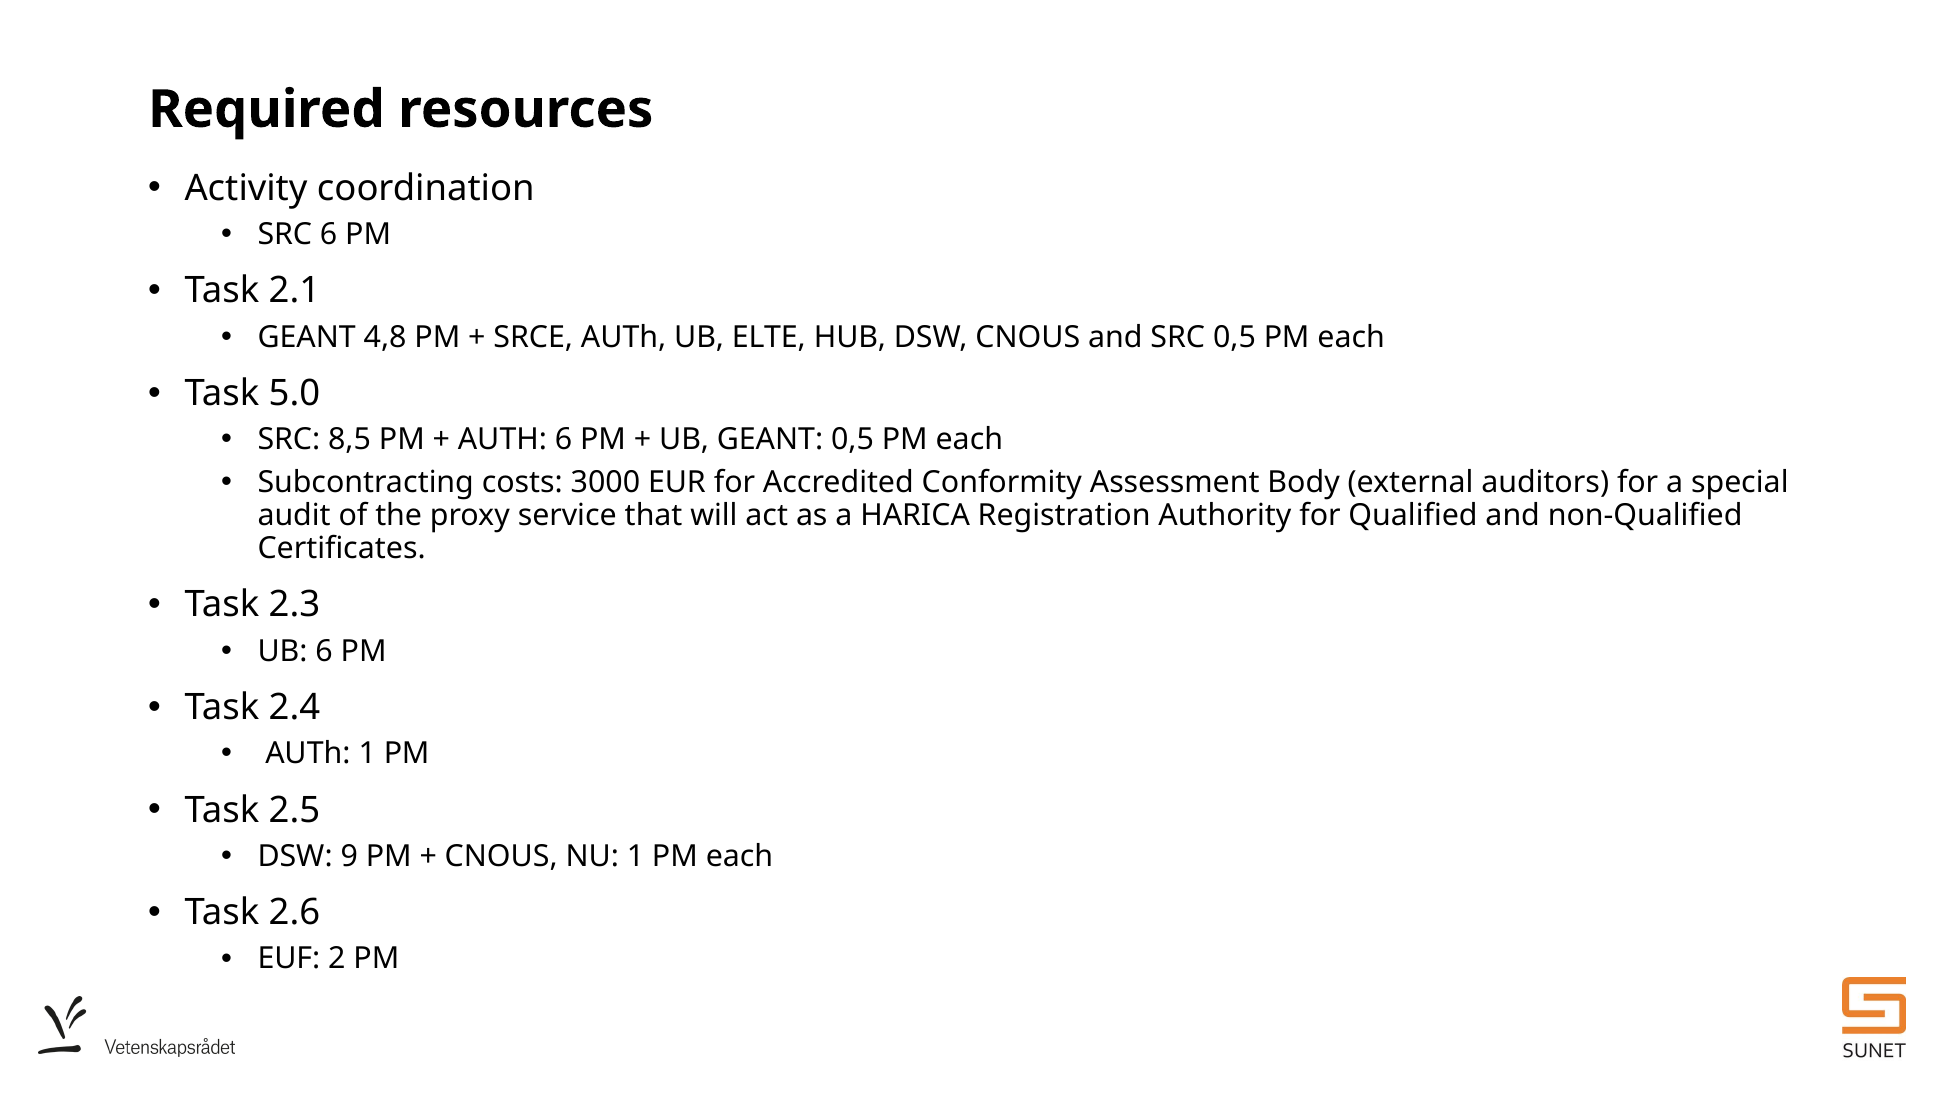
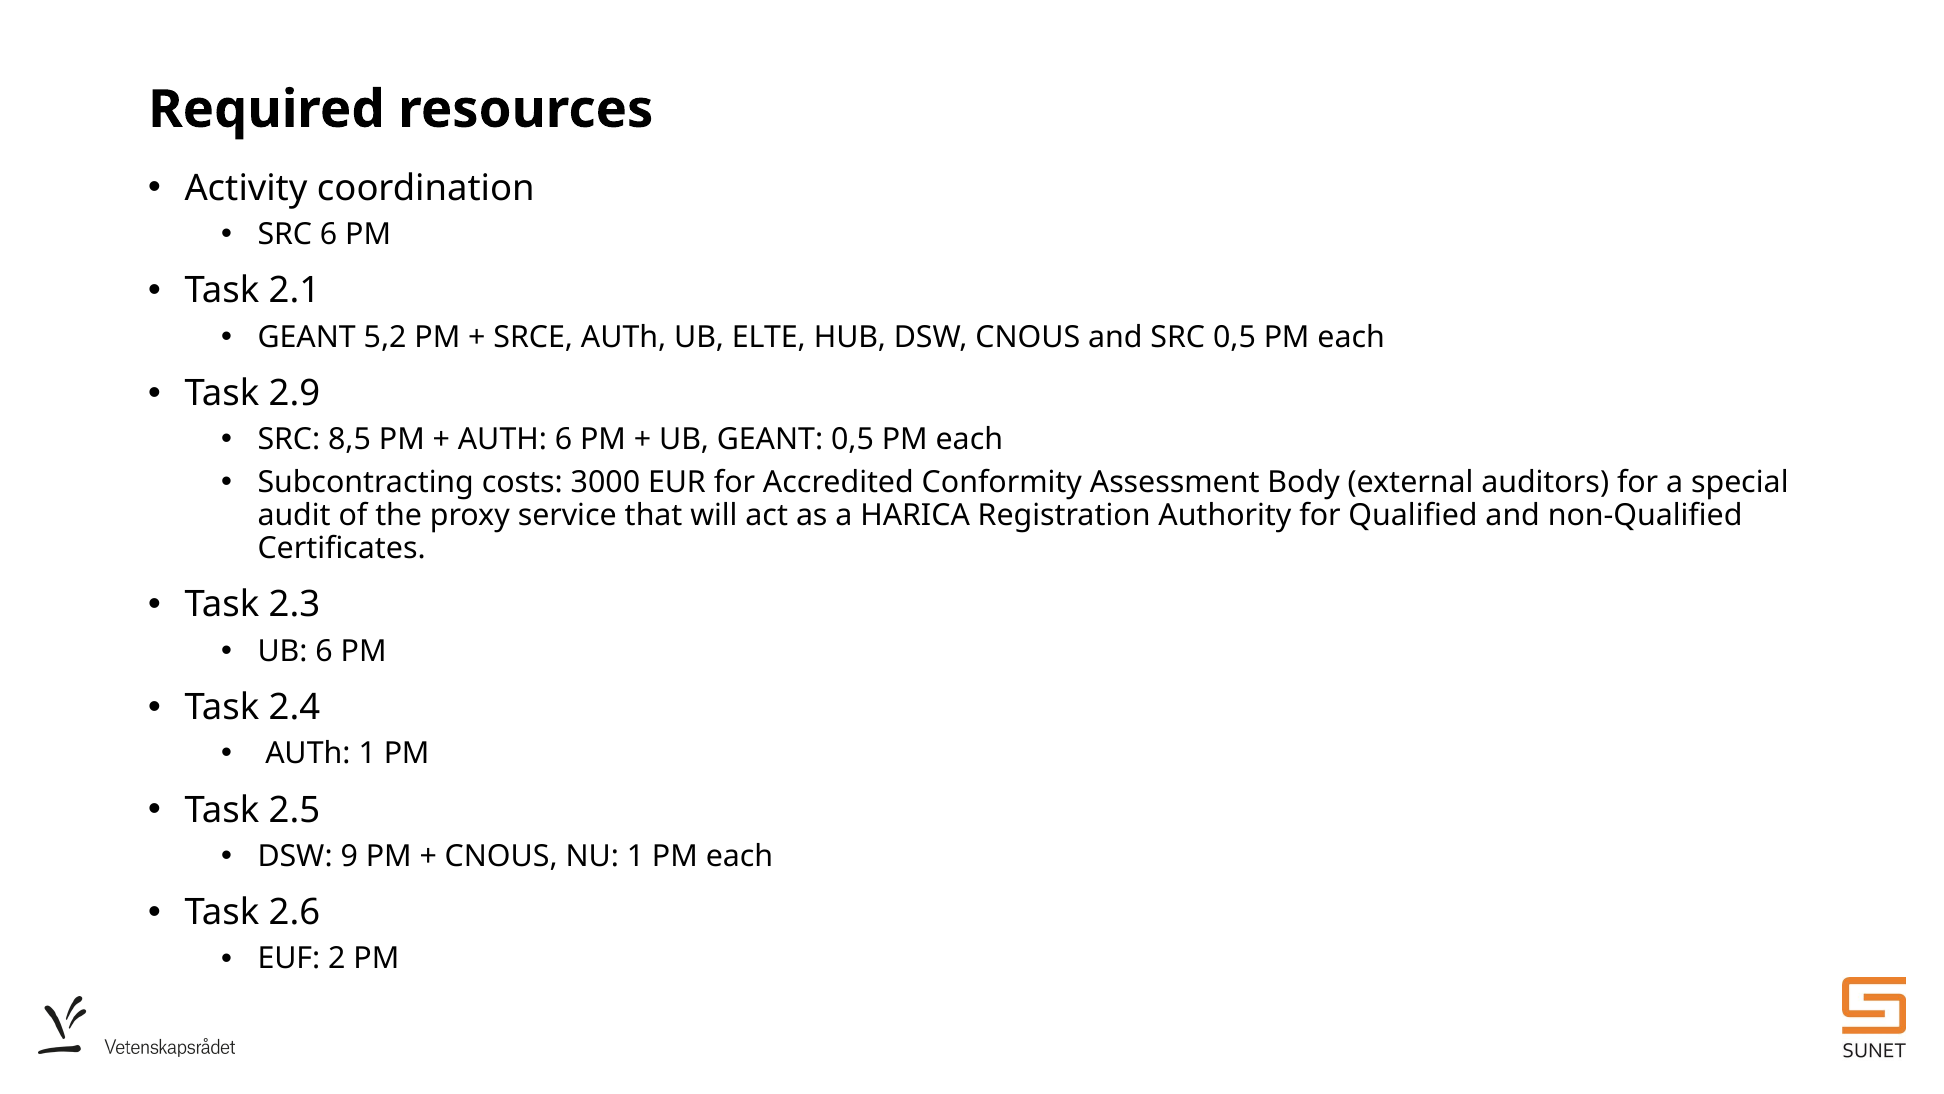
4,8: 4,8 -> 5,2
5.0: 5.0 -> 2.9
